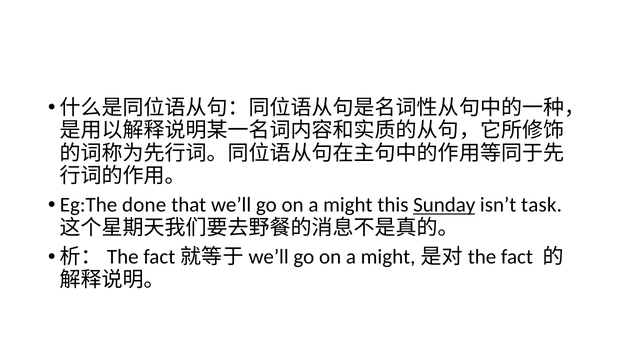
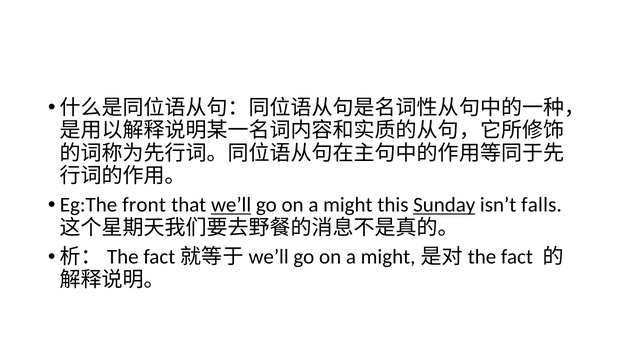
done: done -> front
we’ll underline: none -> present
task: task -> falls
